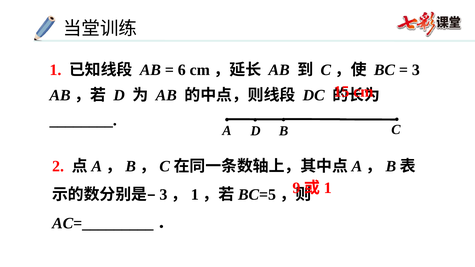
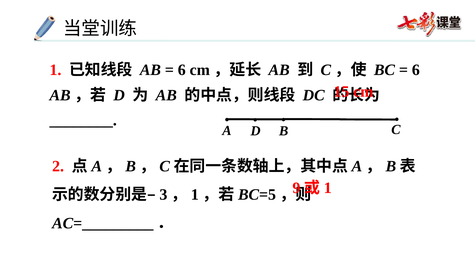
3 at (416, 70): 3 -> 6
